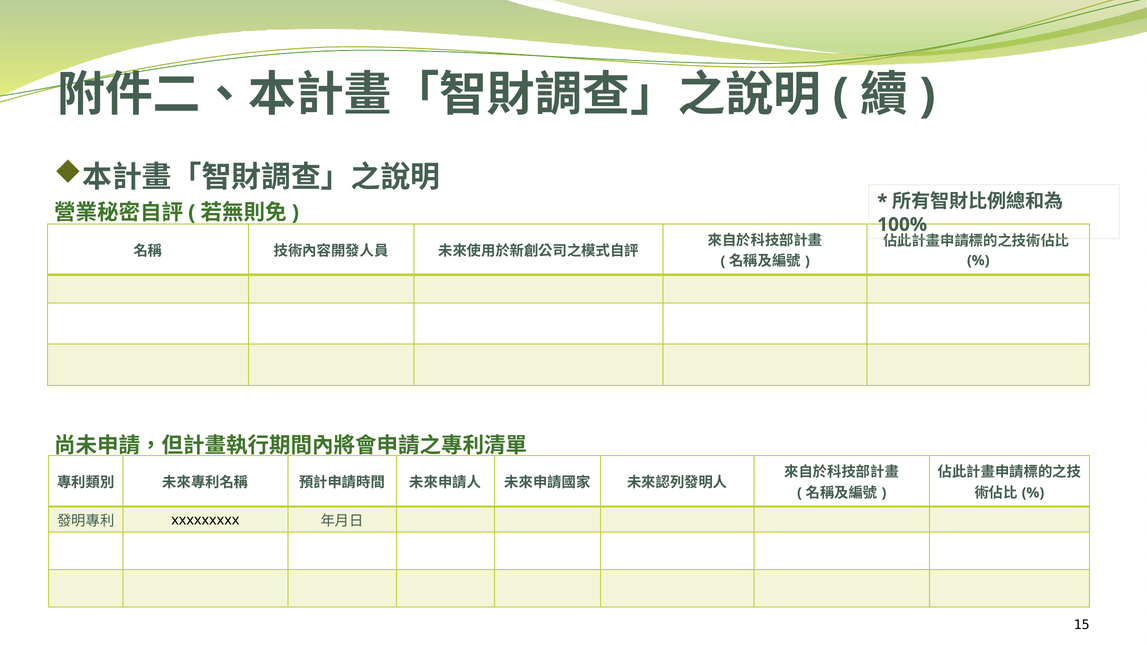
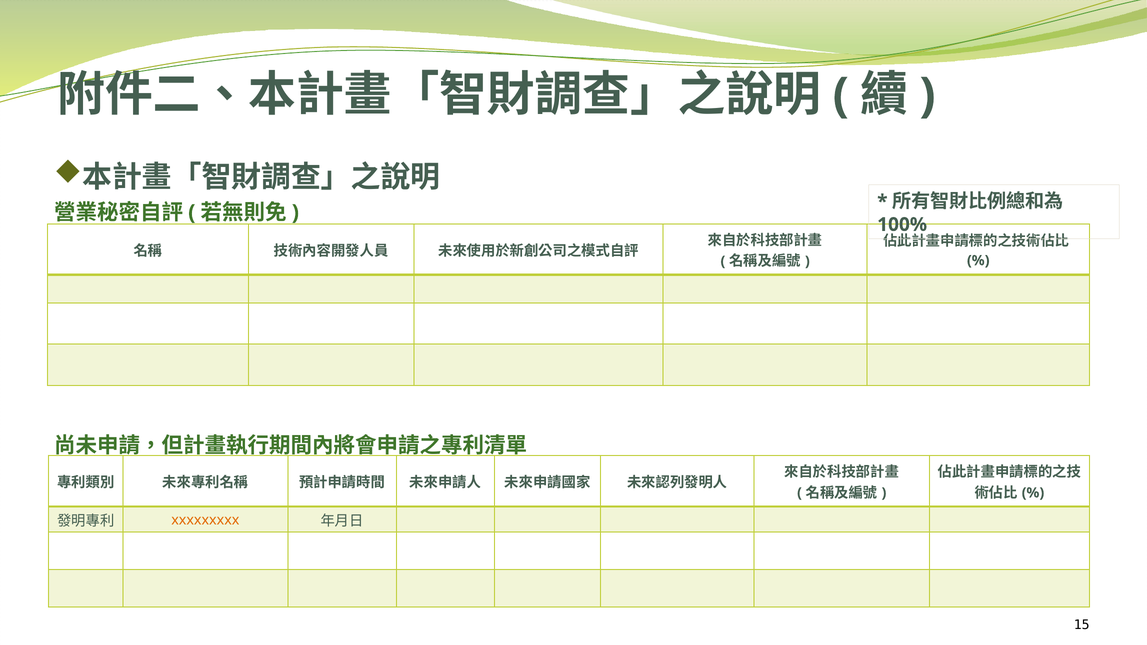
xxxxxxxxx colour: black -> orange
